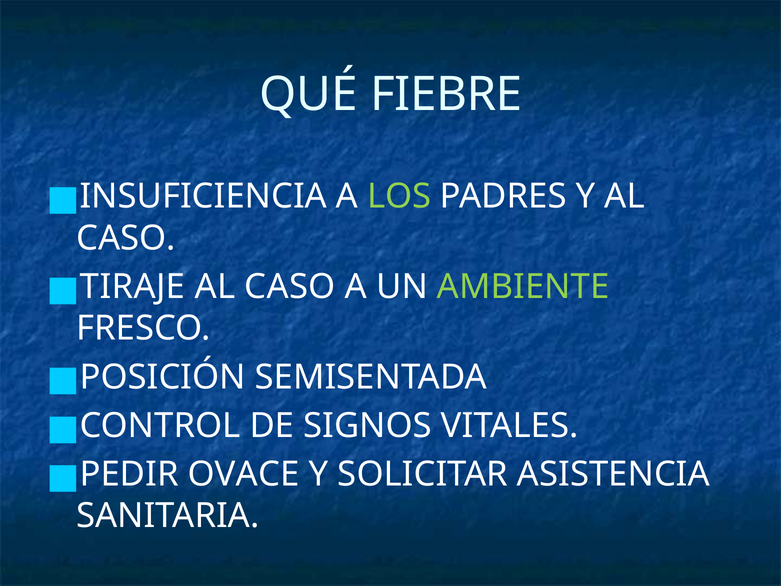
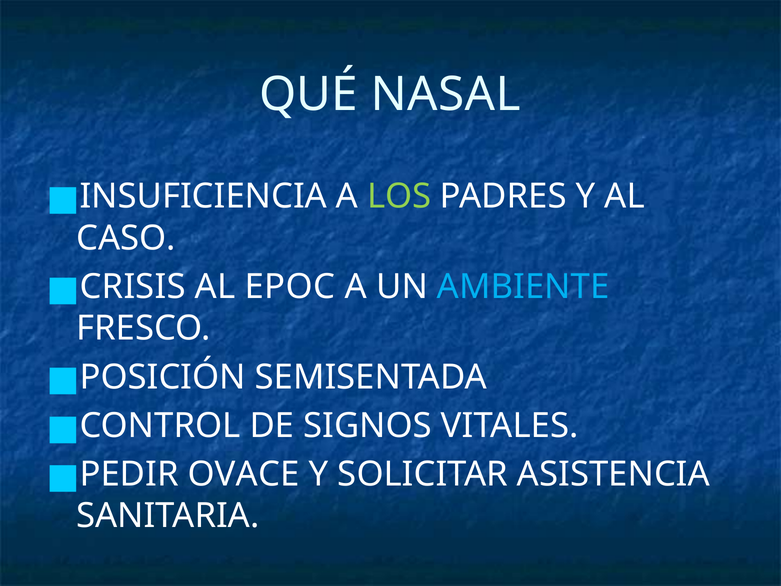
FIEBRE: FIEBRE -> NASAL
TIRAJE: TIRAJE -> CRISIS
CASO at (290, 287): CASO -> EPOC
AMBIENTE colour: light green -> light blue
